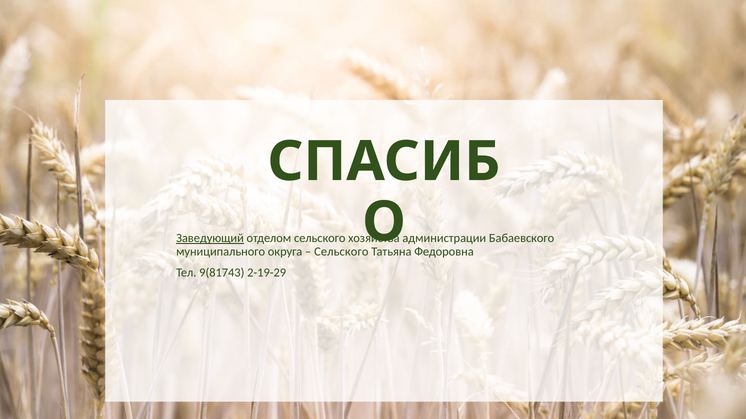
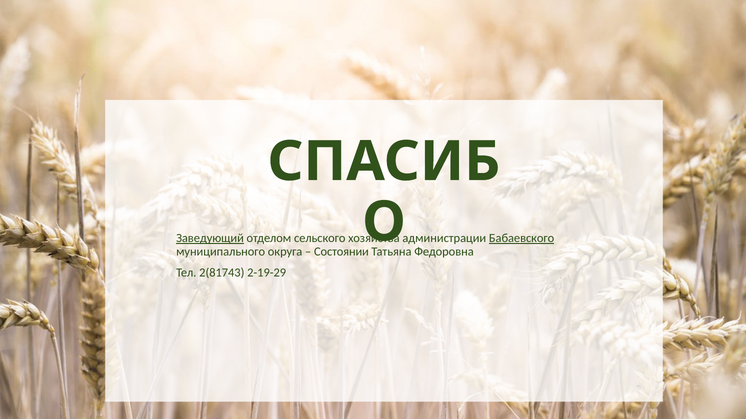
Бабаевского underline: none -> present
Сельского at (341, 252): Сельского -> Состоянии
9(81743: 9(81743 -> 2(81743
